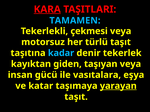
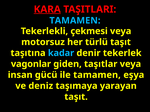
kayıktan: kayıktan -> vagonlar
taşıyan: taşıyan -> taşıtlar
ile vasıtalara: vasıtalara -> tamamen
katar: katar -> deniz
yarayan underline: present -> none
